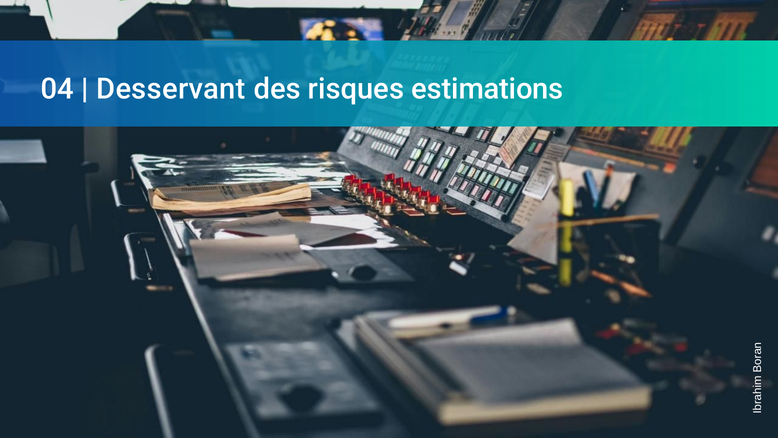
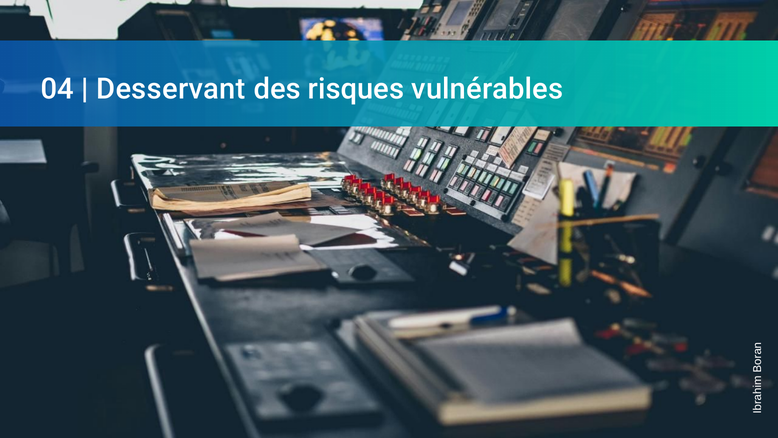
estimations: estimations -> vulnérables
